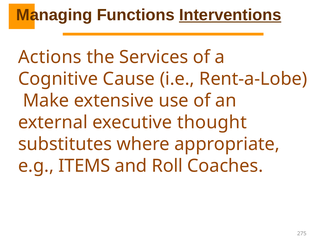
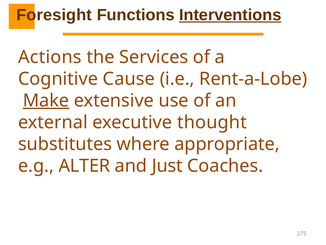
Managing: Managing -> Foresight
Make underline: none -> present
ITEMS: ITEMS -> ALTER
Roll: Roll -> Just
